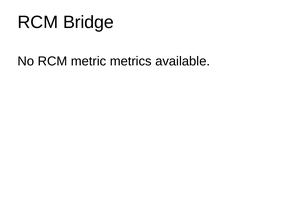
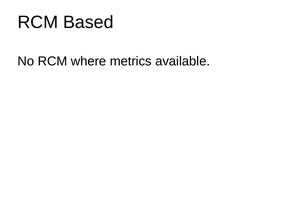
Bridge: Bridge -> Based
metric: metric -> where
